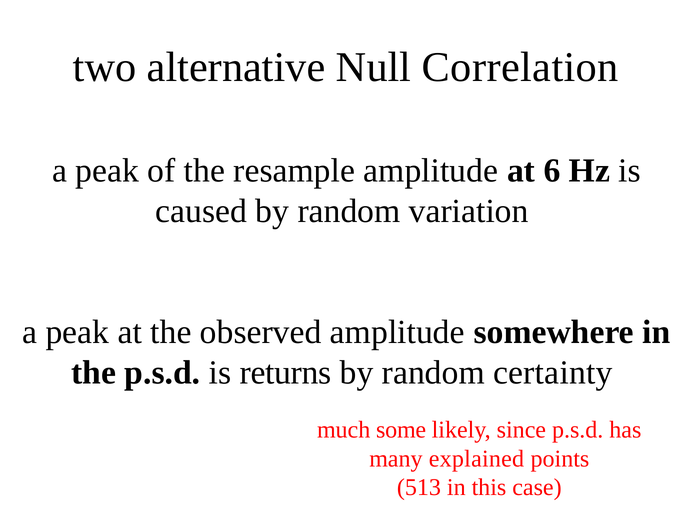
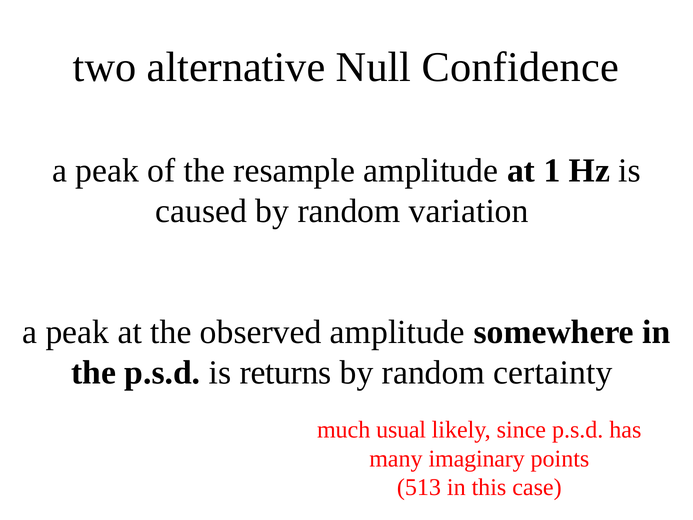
Correlation: Correlation -> Confidence
6: 6 -> 1
some: some -> usual
explained: explained -> imaginary
